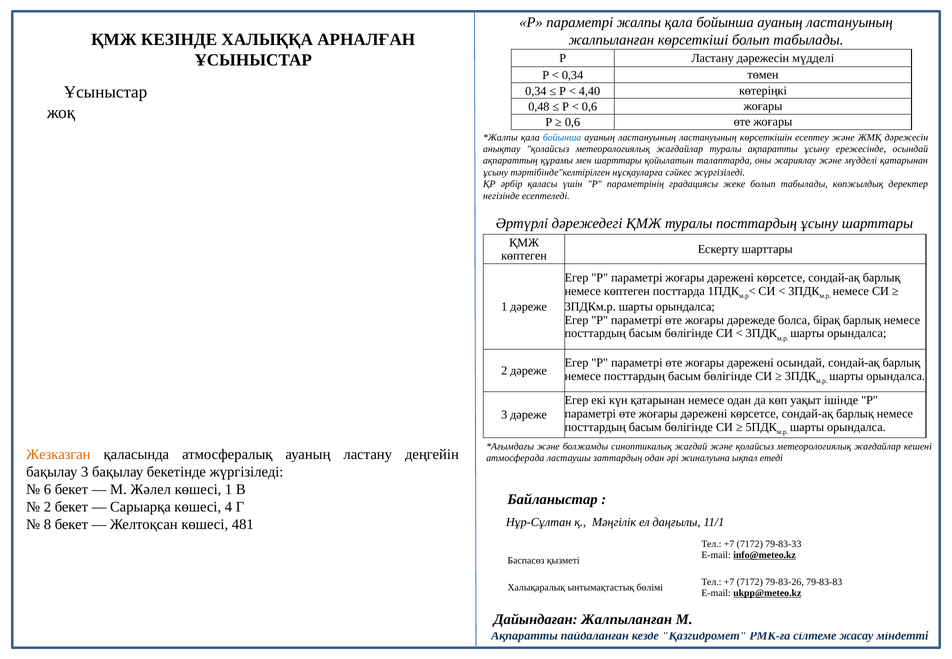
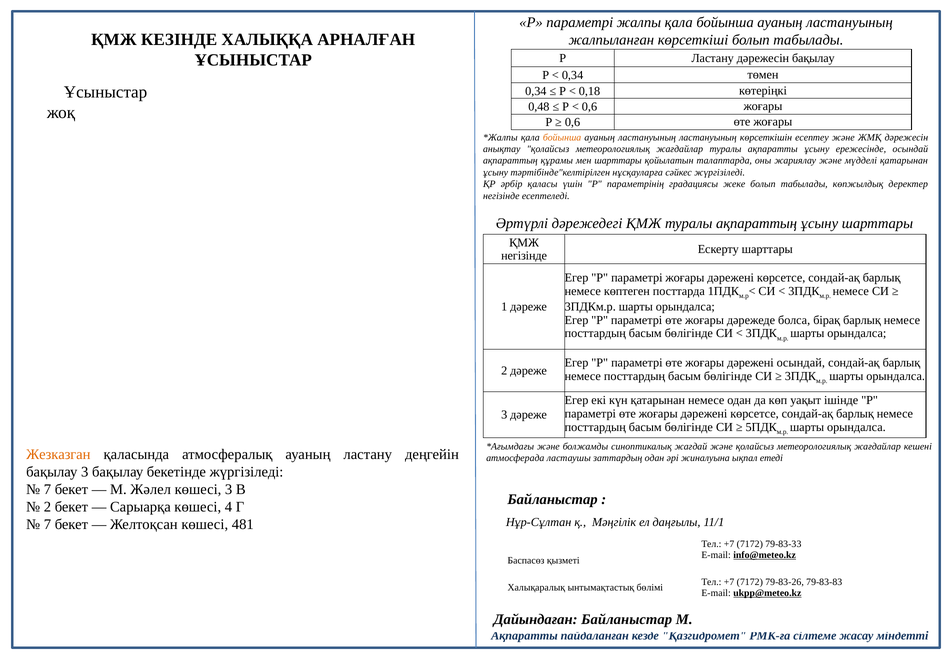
дәрежесін мүдделі: мүдделі -> бақылау
4,40: 4,40 -> 0,18
бойынша at (562, 137) colour: blue -> orange
туралы посттардың: посттардың -> ақпараттың
көптеген at (524, 256): көптеген -> негізінде
6 at (47, 489): 6 -> 7
көшесі 1: 1 -> 3
8 at (47, 525): 8 -> 7
Дайындаған Жалпыланған: Жалпыланған -> Байланыстар
